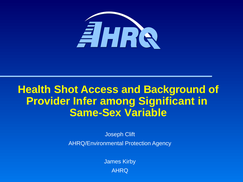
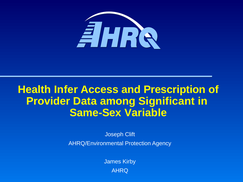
Shot: Shot -> Infer
Background: Background -> Prescription
Infer: Infer -> Data
